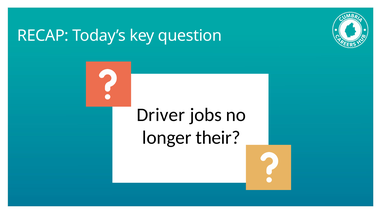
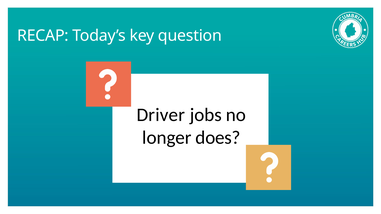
their: their -> does
